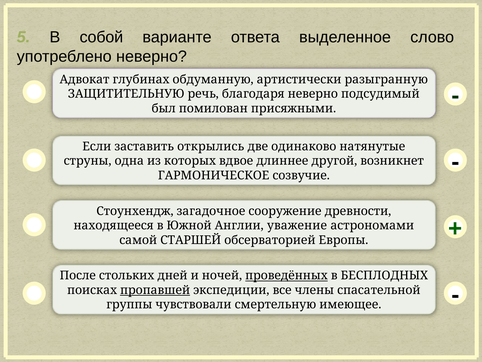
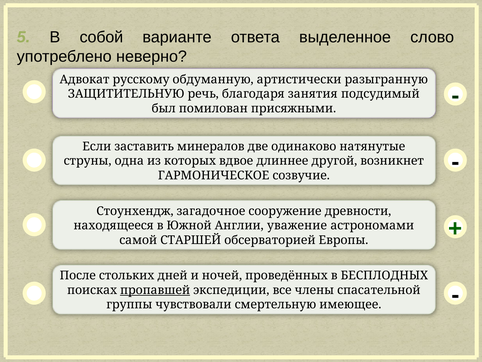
глубинах: глубинах -> русскому
благодаря неверно: неверно -> занятия
открылись: открылись -> минералов
проведённых underline: present -> none
